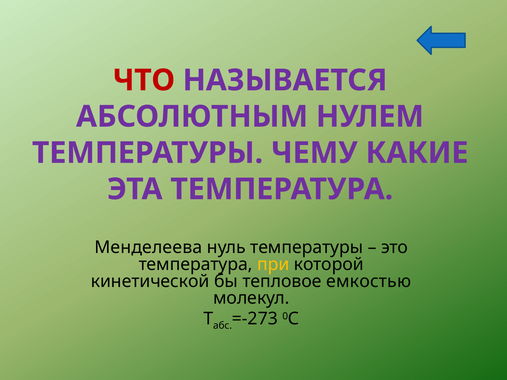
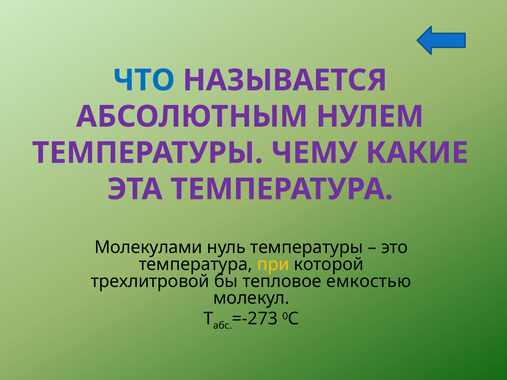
ЧТО colour: red -> blue
Менделеева: Менделеева -> Молекулами
кинетической: кинетической -> трехлитровой
